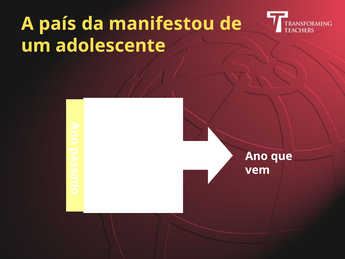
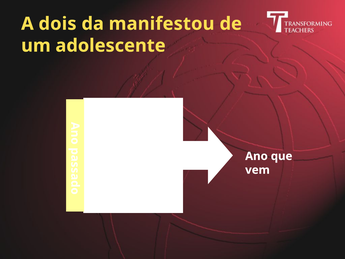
país: país -> dois
